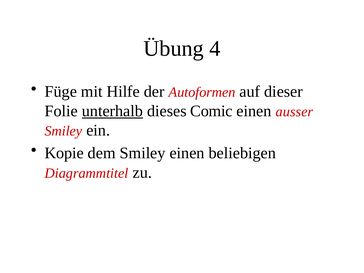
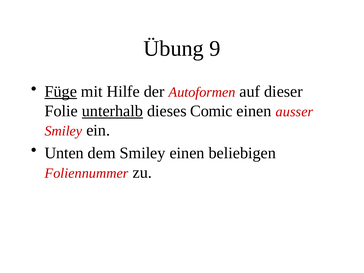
4: 4 -> 9
Füge underline: none -> present
Kopie: Kopie -> Unten
Diagrammtitel: Diagrammtitel -> Foliennummer
